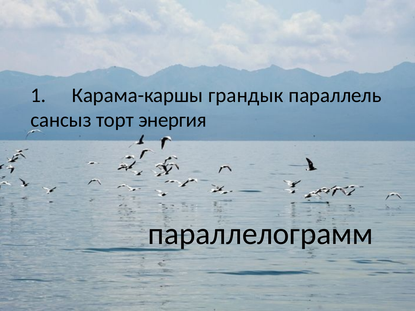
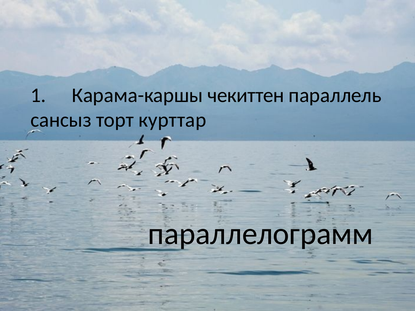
грандык: грандык -> чекиттен
энергия: энергия -> курттар
